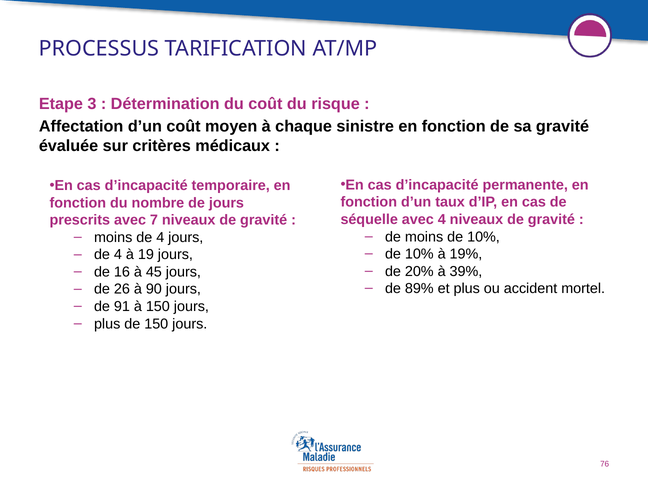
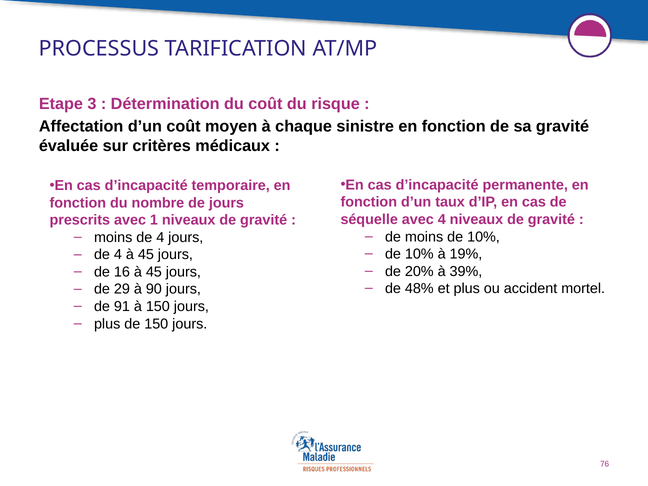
7: 7 -> 1
4 à 19: 19 -> 45
89%: 89% -> 48%
26: 26 -> 29
